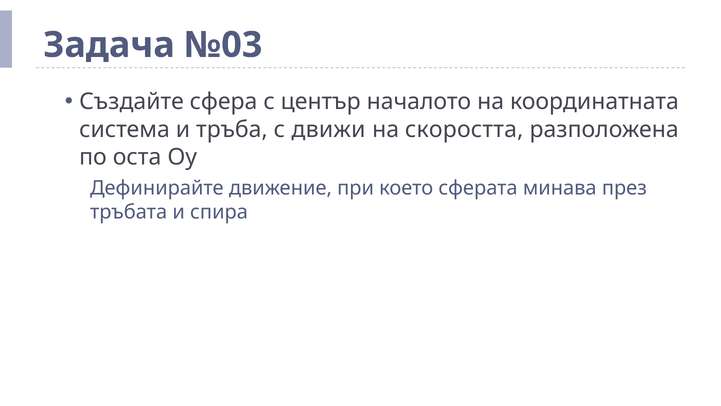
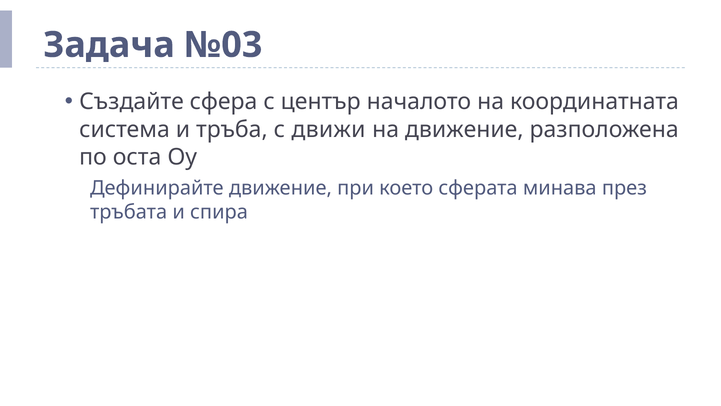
на скоростта: скоростта -> движение
